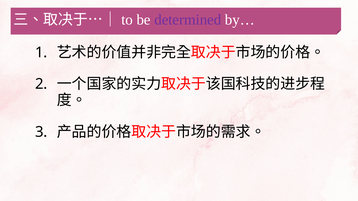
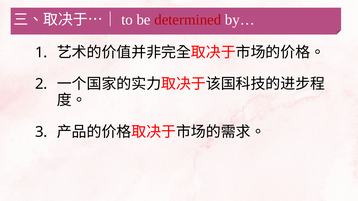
determined colour: purple -> red
